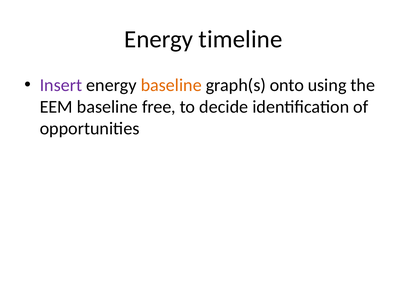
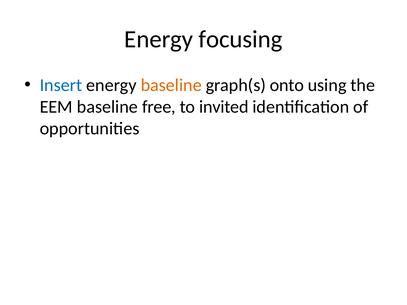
timeline: timeline -> focusing
Insert colour: purple -> blue
decide: decide -> invited
